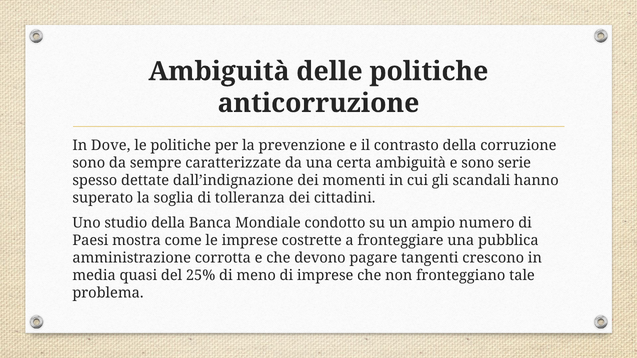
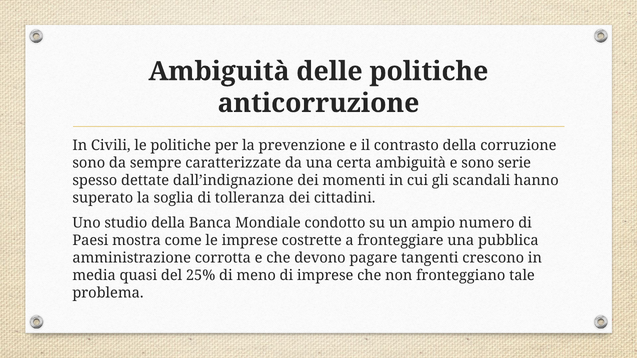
Dove: Dove -> Civili
